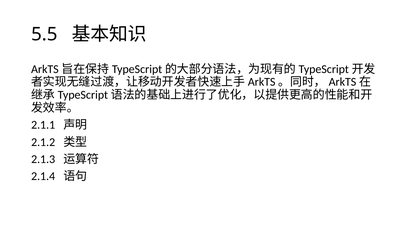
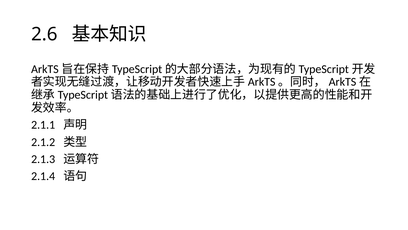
5.5: 5.5 -> 2.6
